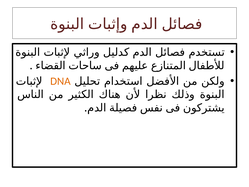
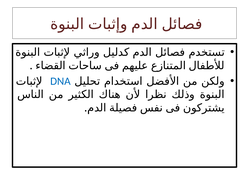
DNA colour: orange -> blue
